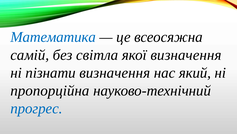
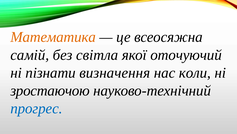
Математика colour: blue -> orange
якої визначення: визначення -> оточуючий
який: який -> коли
пропорційна: пропорційна -> зростаючою
